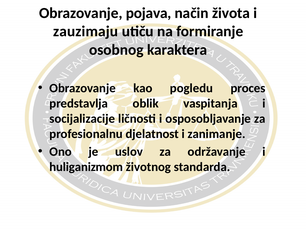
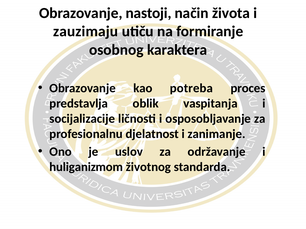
pojava: pojava -> nastoji
pogledu: pogledu -> potreba
